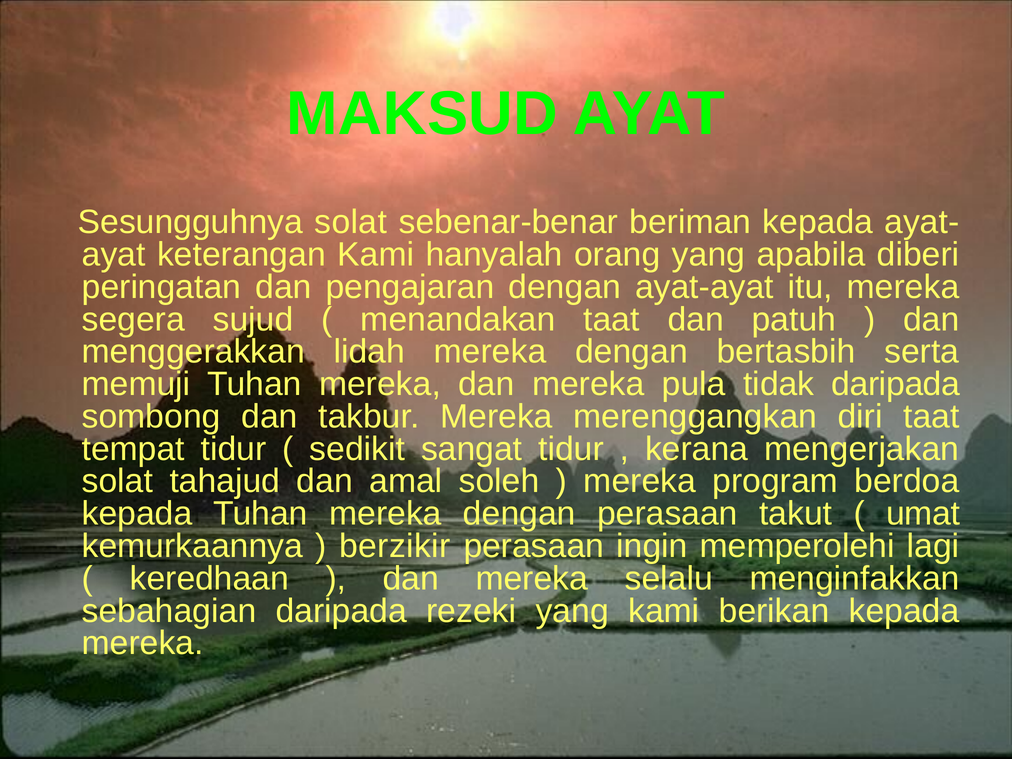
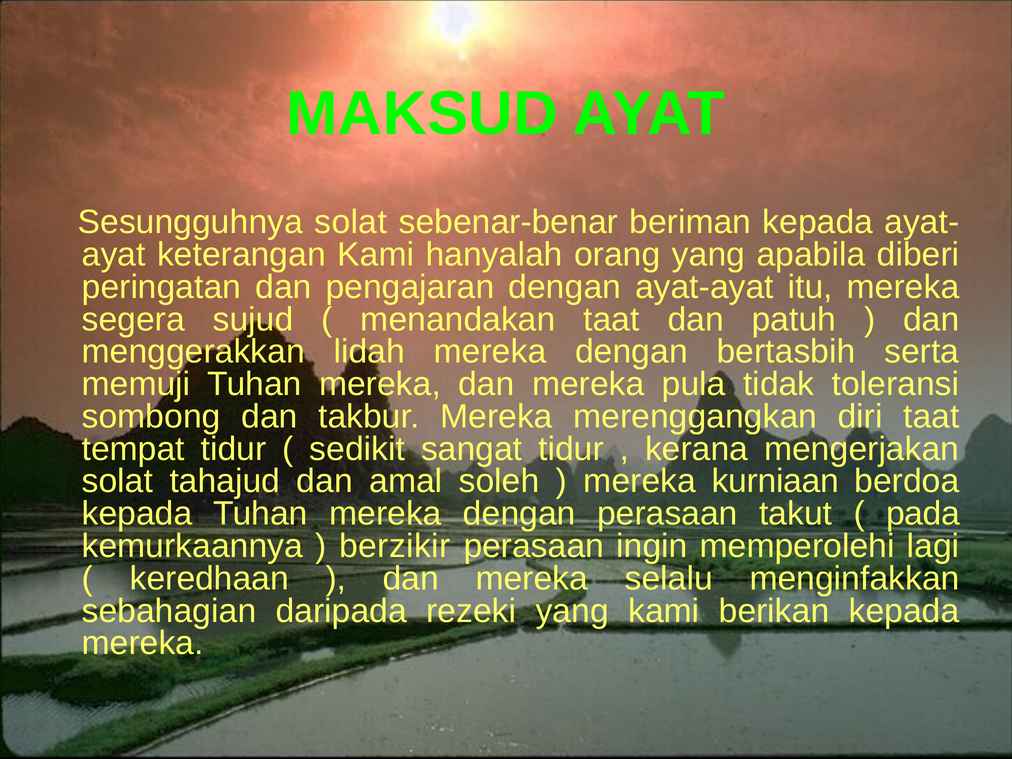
tidak daripada: daripada -> toleransi
program: program -> kurniaan
umat: umat -> pada
